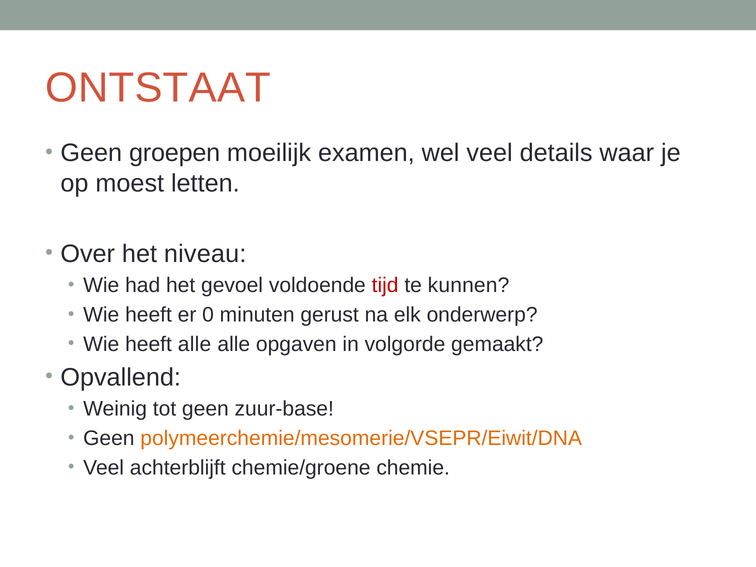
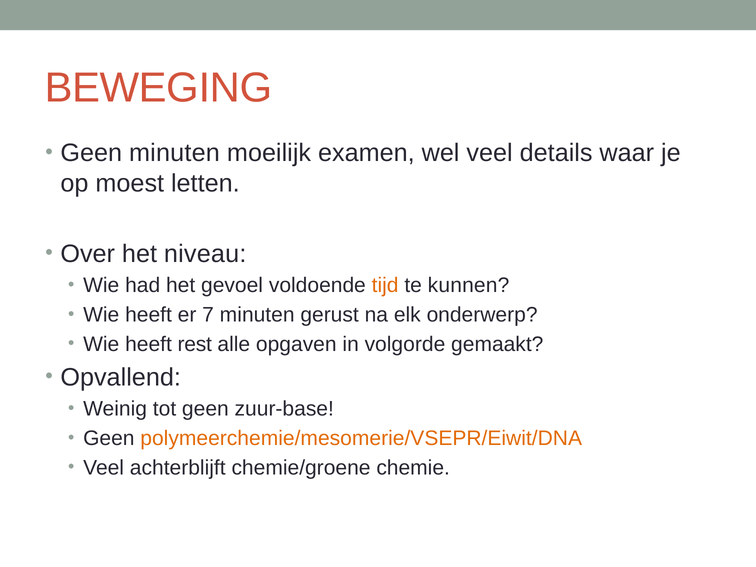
ONTSTAAT: ONTSTAAT -> BEWEGING
Geen groepen: groepen -> minuten
tijd colour: red -> orange
0: 0 -> 7
heeft alle: alle -> rest
